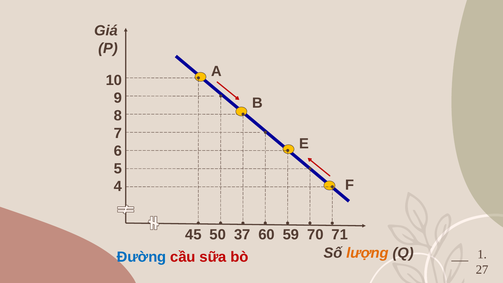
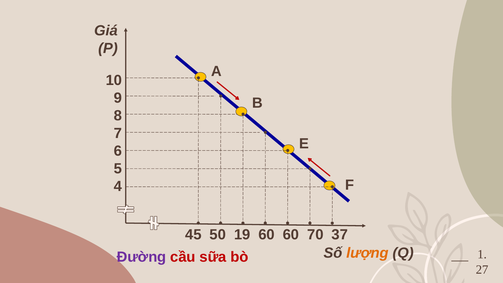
37: 37 -> 19
60 59: 59 -> 60
71: 71 -> 37
Đường colour: blue -> purple
